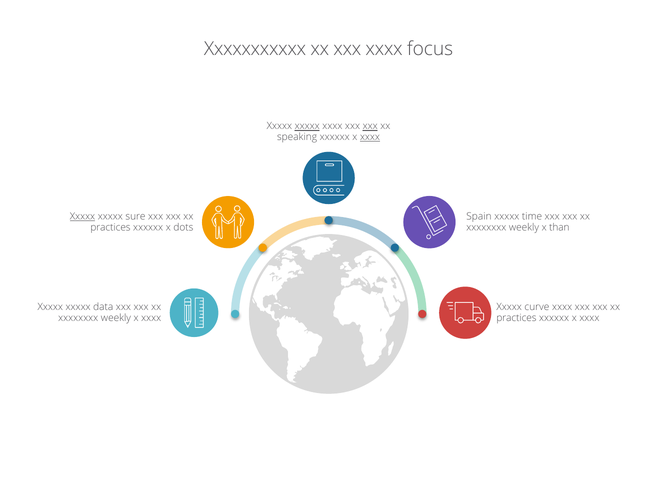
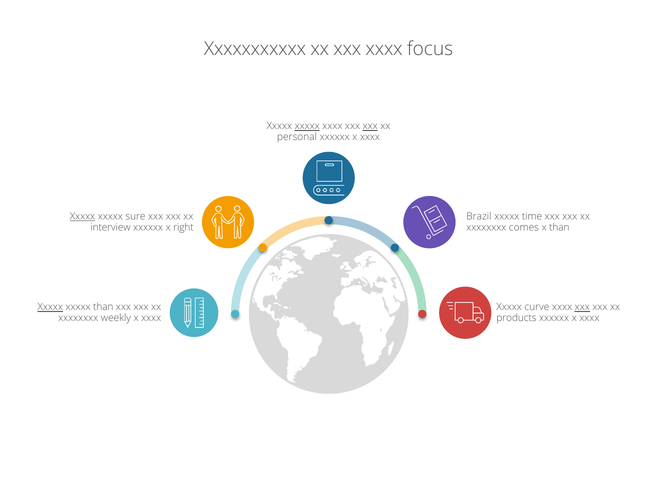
speaking: speaking -> personal
xxxx at (370, 137) underline: present -> none
Spain: Spain -> Brazil
practices at (110, 227): practices -> interview
dots: dots -> right
weekly at (524, 227): weekly -> comes
Xxxxx at (50, 307) underline: none -> present
xxxxx data: data -> than
xxx at (582, 307) underline: none -> present
practices at (516, 318): practices -> products
